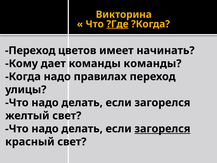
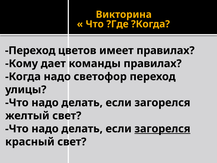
?Где underline: present -> none
имеет начинать: начинать -> правилах
команды команды: команды -> правилах
правилах: правилах -> светофор
